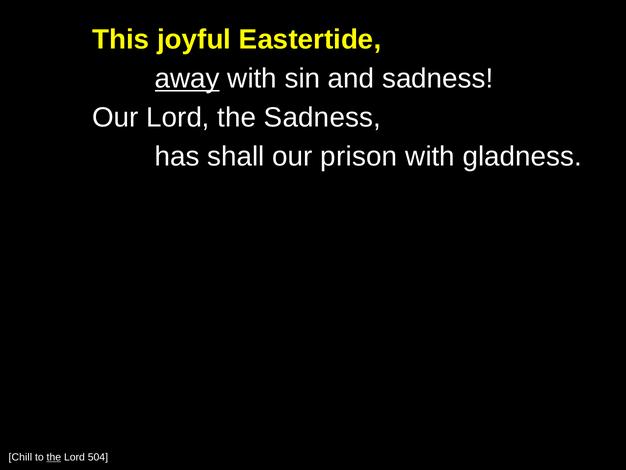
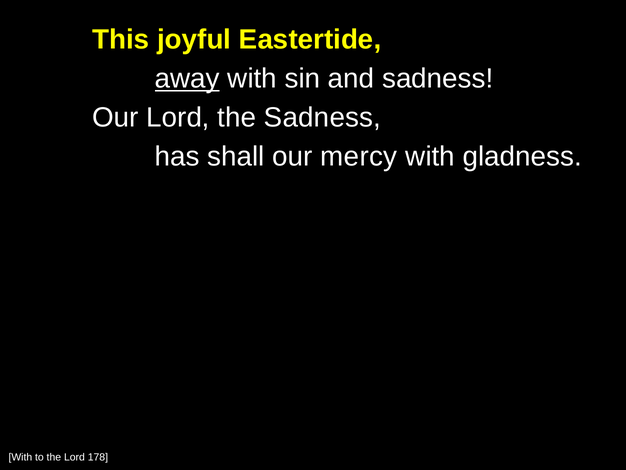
prison: prison -> mercy
Chill at (20, 457): Chill -> With
the at (54, 457) underline: present -> none
504: 504 -> 178
